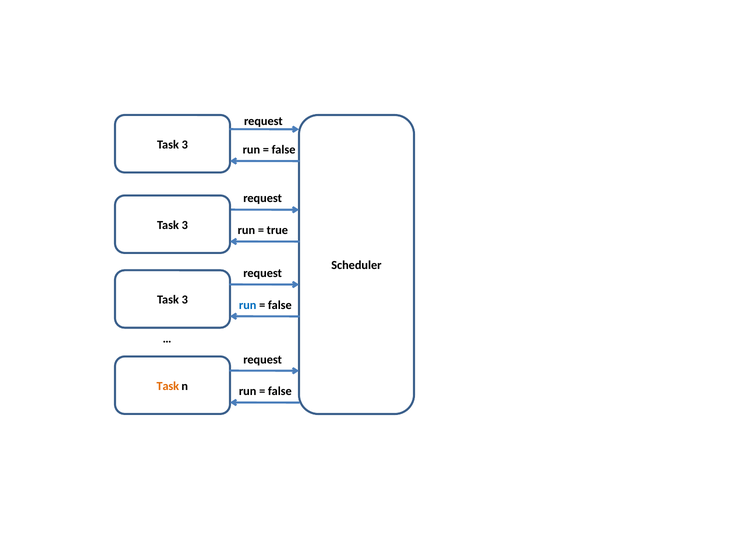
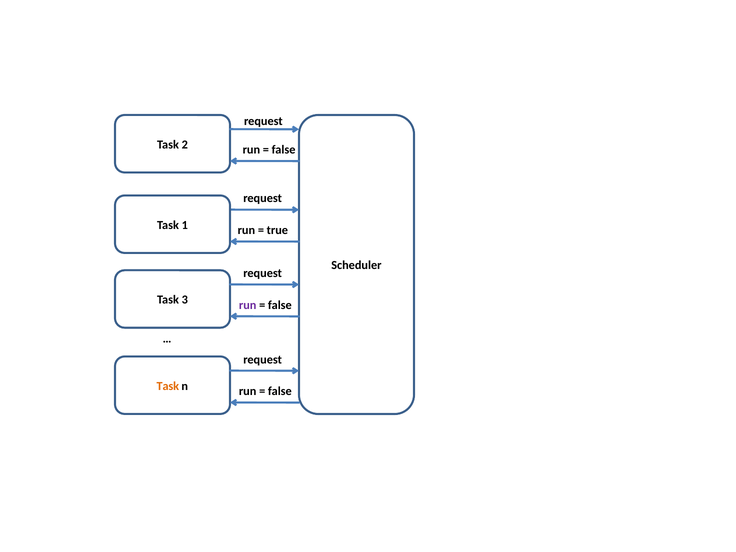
3 at (185, 145): 3 -> 2
3 at (185, 225): 3 -> 1
run at (248, 305) colour: blue -> purple
